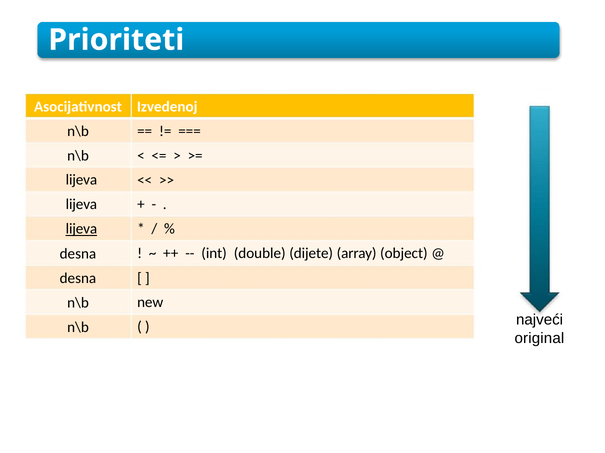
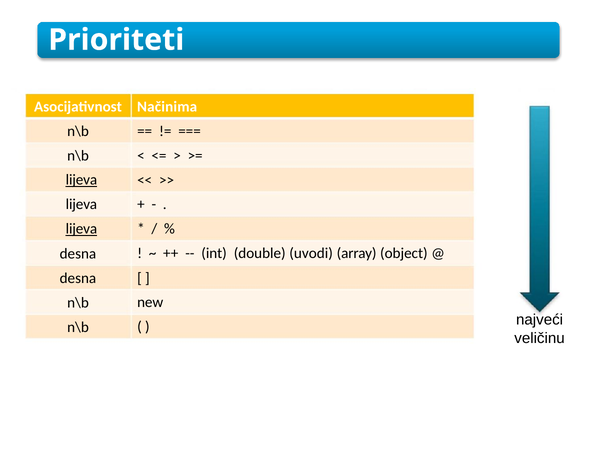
Izvedenoj: Izvedenoj -> Načinima
lijeva at (81, 180) underline: none -> present
dijete: dijete -> uvodi
original: original -> veličinu
